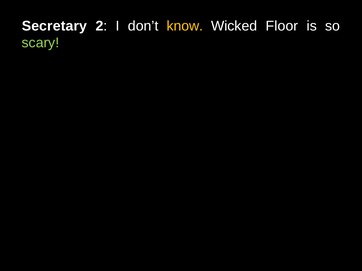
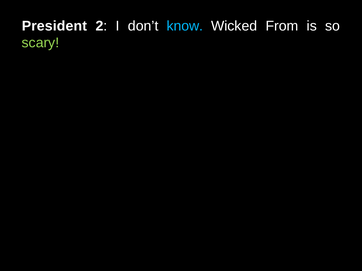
Secretary: Secretary -> President
know colour: yellow -> light blue
Floor: Floor -> From
